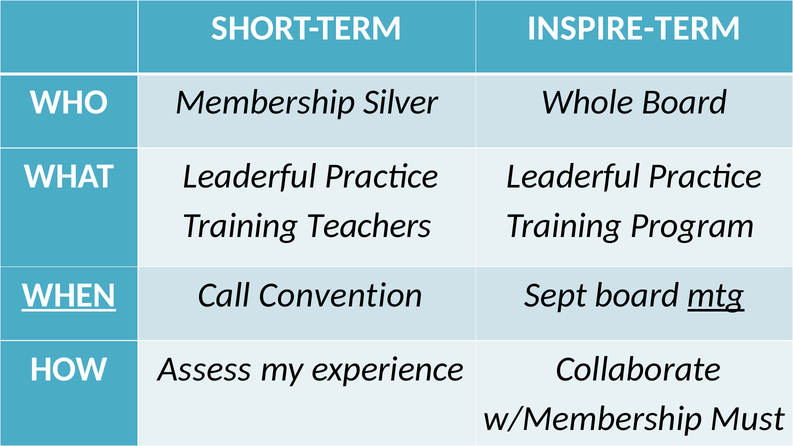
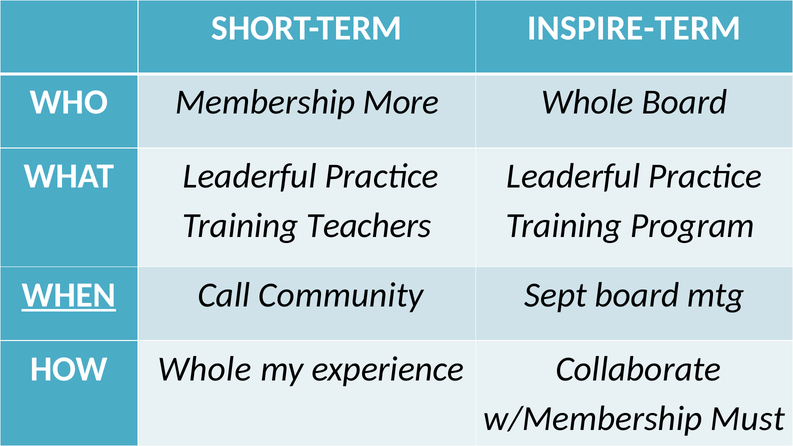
Silver: Silver -> More
Convention: Convention -> Community
mtg underline: present -> none
HOW Assess: Assess -> Whole
